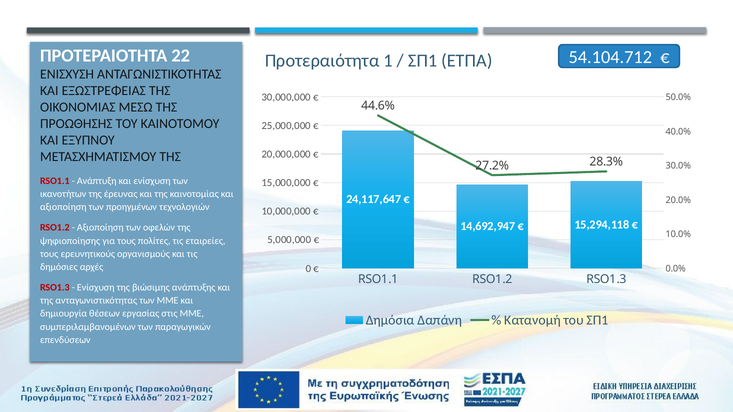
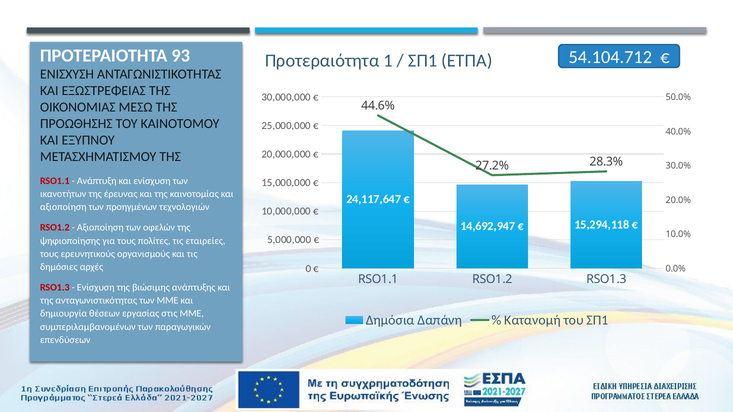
22: 22 -> 93
